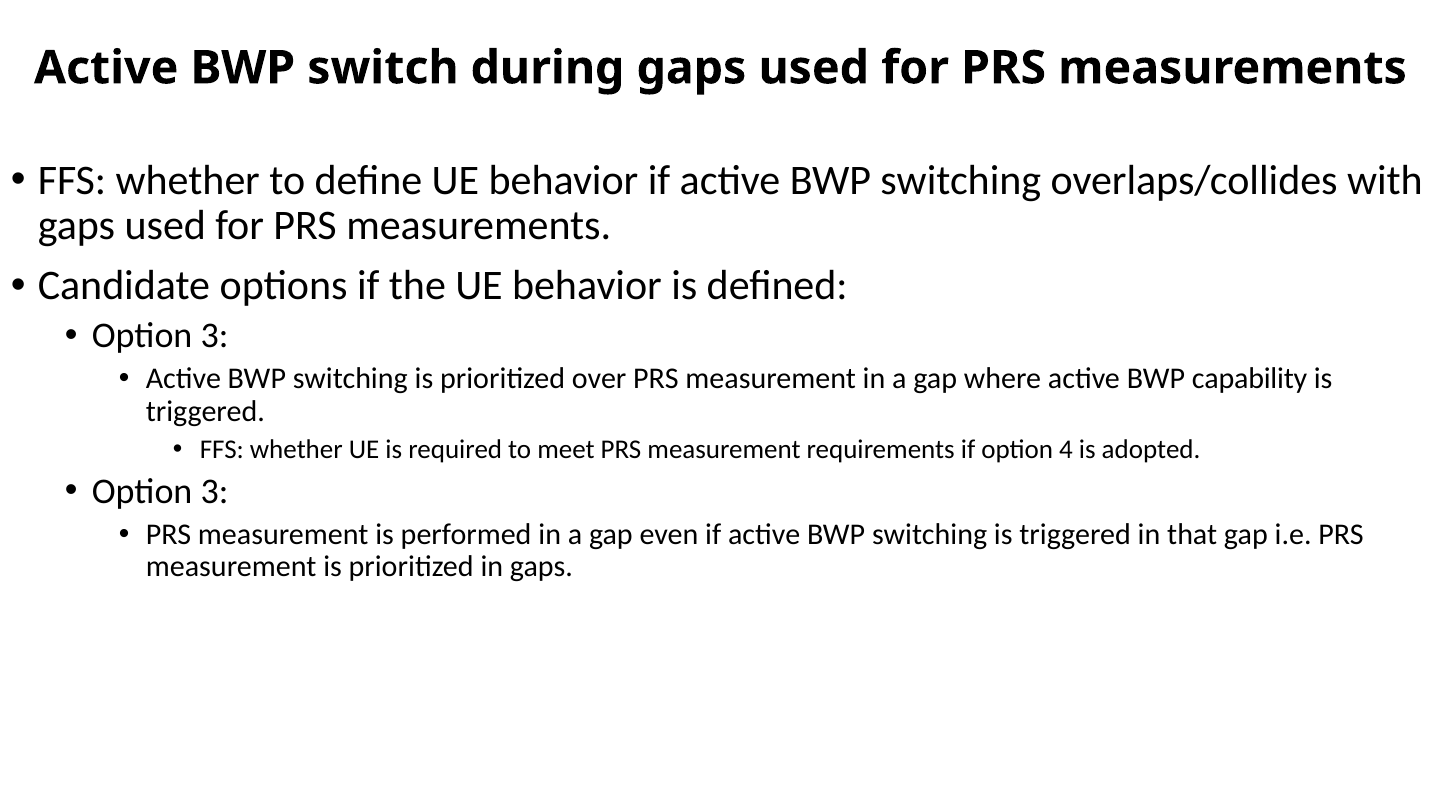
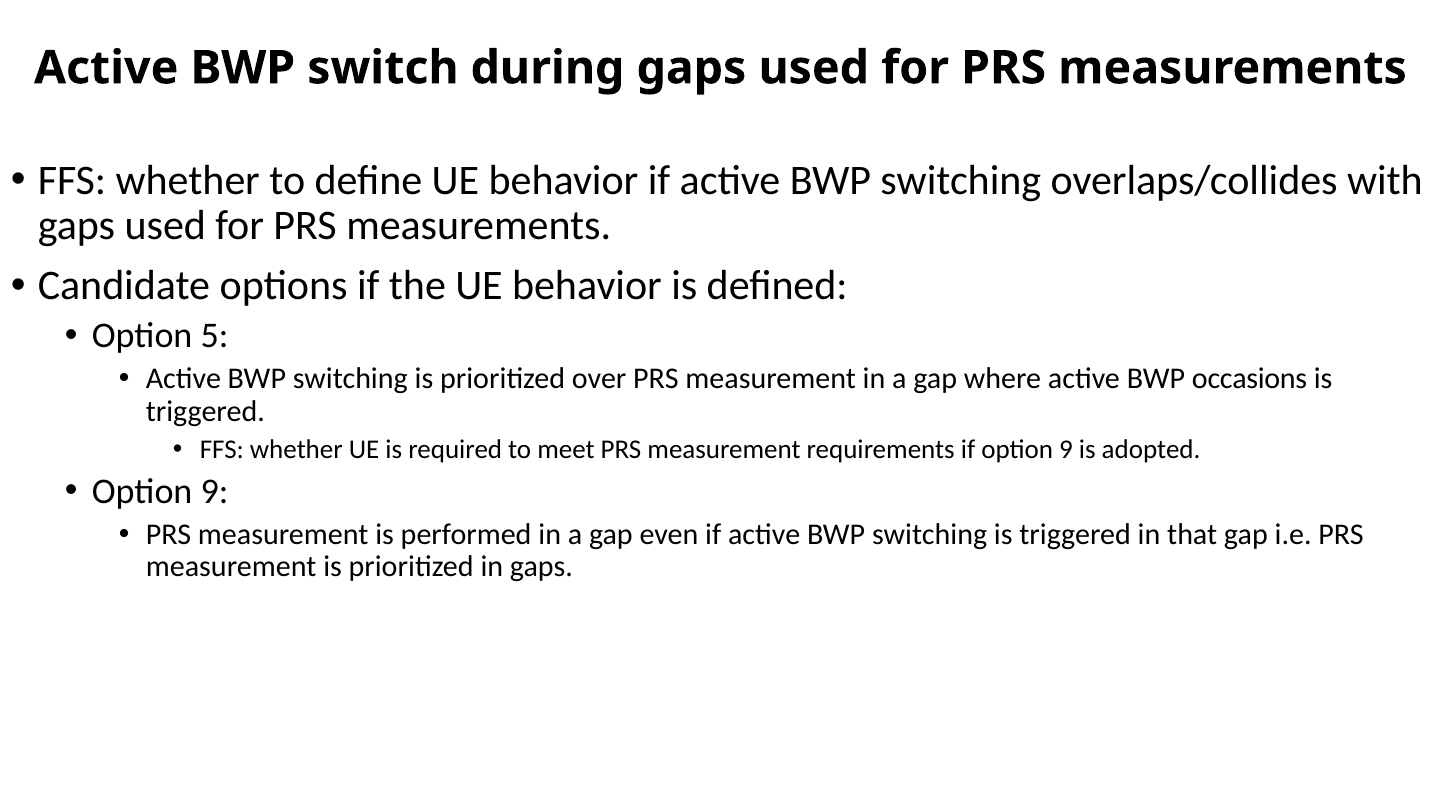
3 at (214, 335): 3 -> 5
capability: capability -> occasions
if option 4: 4 -> 9
3 at (214, 491): 3 -> 9
